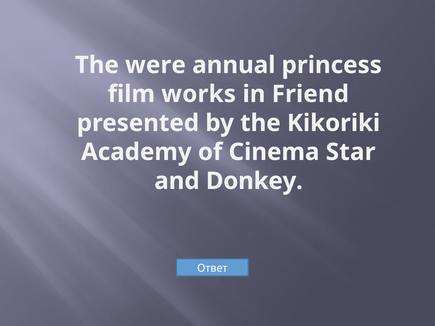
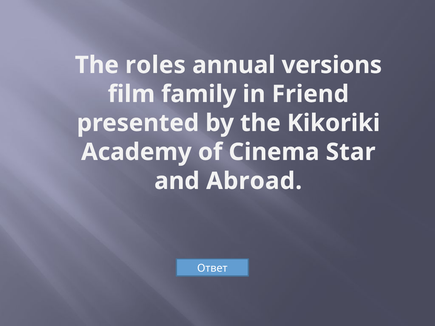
were: were -> roles
princess: princess -> versions
works: works -> family
Donkey: Donkey -> Abroad
